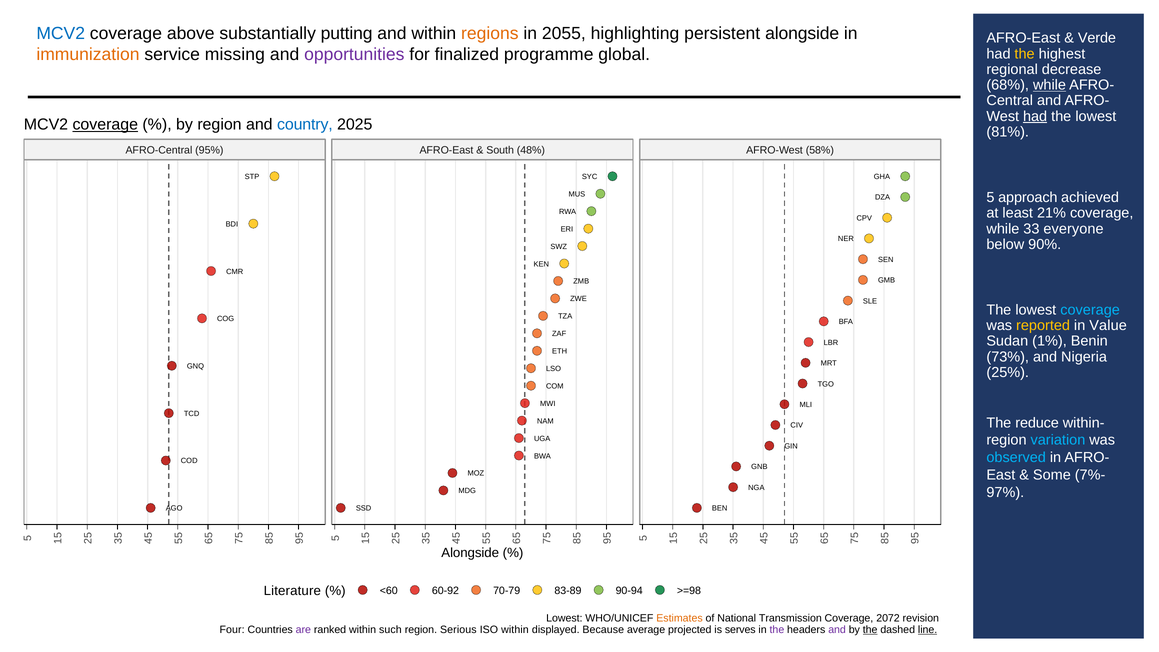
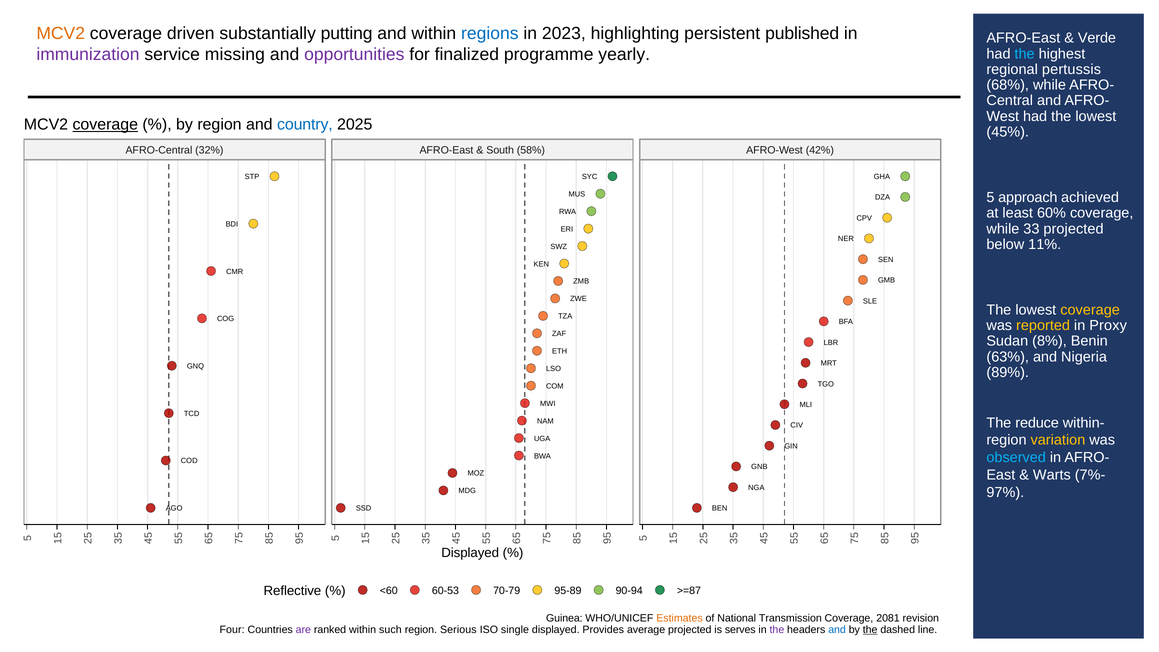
MCV2 at (61, 33) colour: blue -> orange
above: above -> driven
regions colour: orange -> blue
2055: 2055 -> 2023
persistent alongside: alongside -> published
immunization colour: orange -> purple
global: global -> yearly
the at (1025, 54) colour: yellow -> light blue
decrease: decrease -> pertussis
while at (1049, 85) underline: present -> none
had at (1035, 116) underline: present -> none
81%: 81% -> 45%
95%: 95% -> 32%
48%: 48% -> 58%
58%: 58% -> 42%
21%: 21% -> 60%
33 everyone: everyone -> projected
90%: 90% -> 11%
coverage at (1090, 310) colour: light blue -> yellow
Value: Value -> Proxy
1%: 1% -> 8%
73%: 73% -> 63%
25%: 25% -> 89%
variation colour: light blue -> yellow
Some: Some -> Warts
Alongside at (470, 553): Alongside -> Displayed
Literature: Literature -> Reflective
60-92: 60-92 -> 60-53
83-89: 83-89 -> 95-89
>=98: >=98 -> >=87
Lowest at (564, 618): Lowest -> Guinea
2072: 2072 -> 2081
ISO within: within -> single
Because: Because -> Provides
and at (837, 630) colour: purple -> blue
line underline: present -> none
